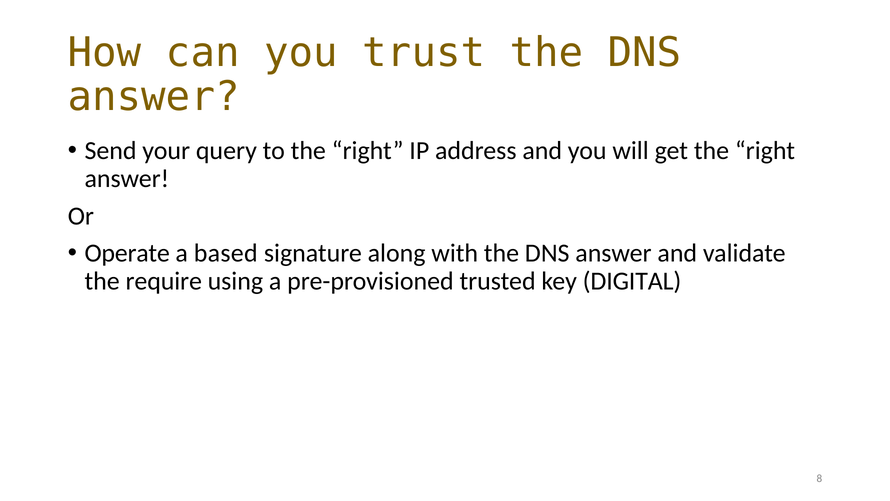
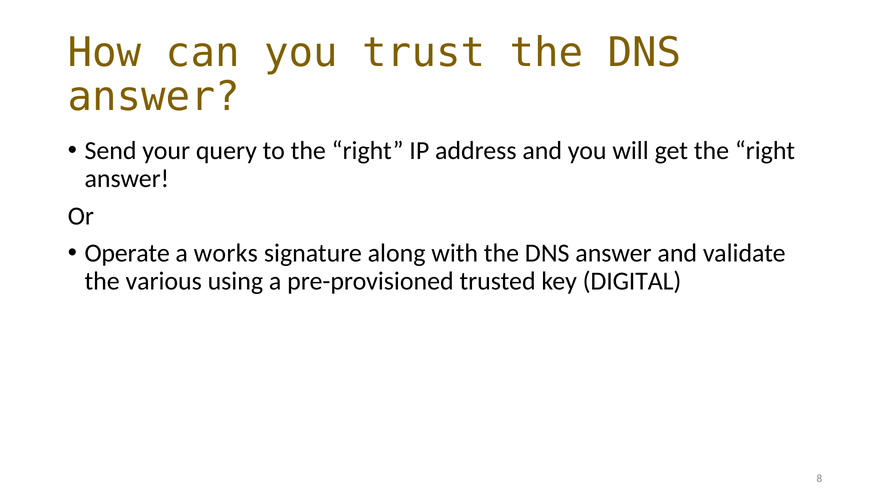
based: based -> works
require: require -> various
